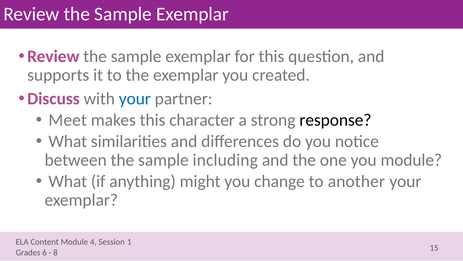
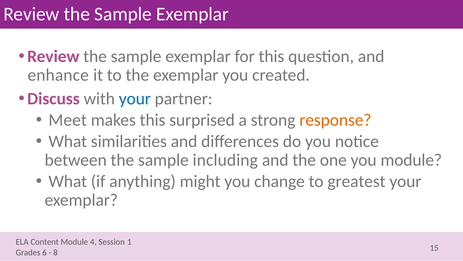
supports: supports -> enhance
character: character -> surprised
response colour: black -> orange
another: another -> greatest
